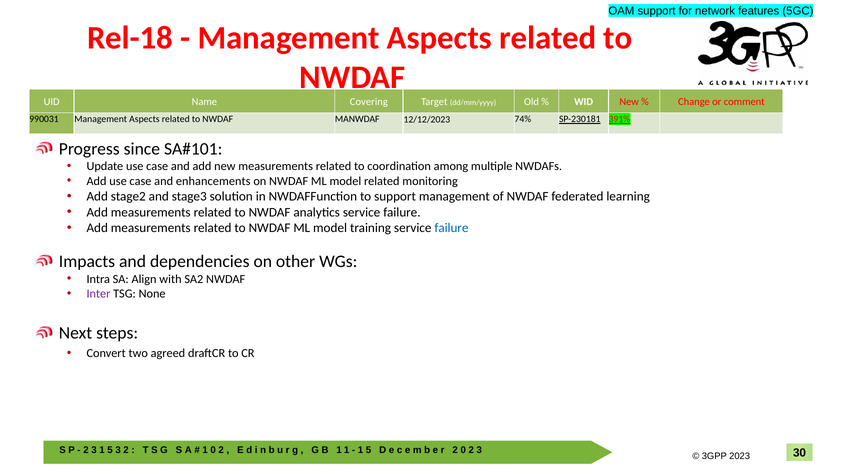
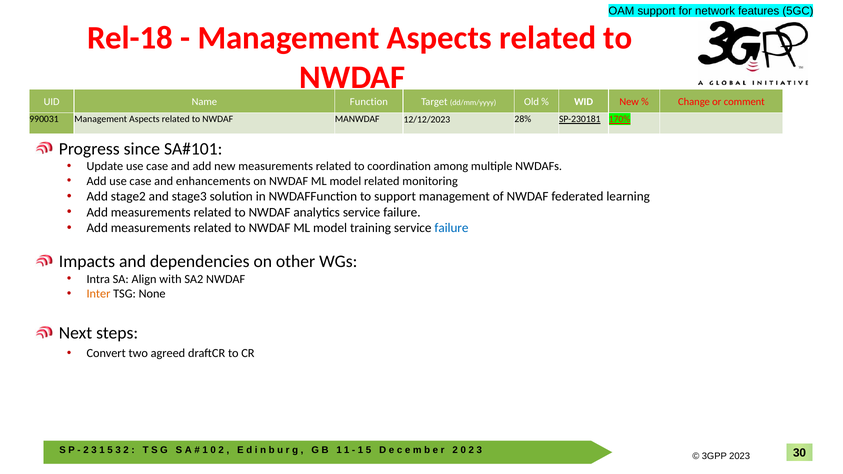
Covering: Covering -> Function
74%: 74% -> 28%
391%: 391% -> 170%
Inter colour: purple -> orange
